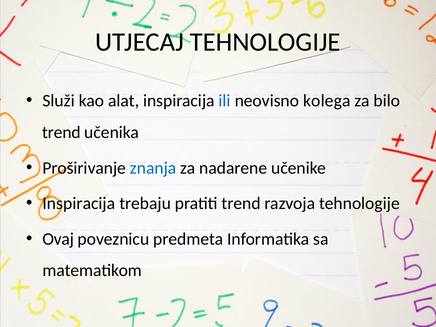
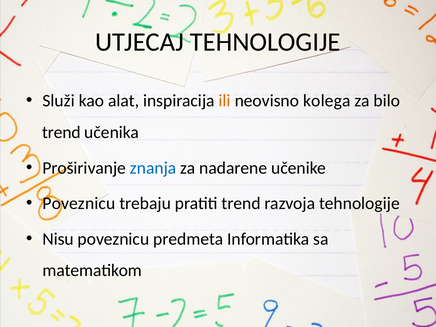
ili colour: blue -> orange
Inspiracija at (79, 203): Inspiracija -> Poveznicu
Ovaj: Ovaj -> Nisu
